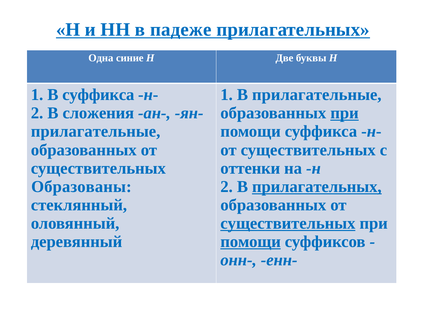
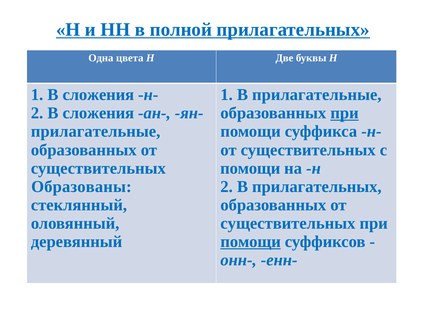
падеже: падеже -> полной
синие: синие -> цвета
1 В суффикса: суффикса -> сложения
оттенки at (250, 168): оттенки -> помощи
прилагательных at (317, 186) underline: present -> none
существительных at (288, 223) underline: present -> none
